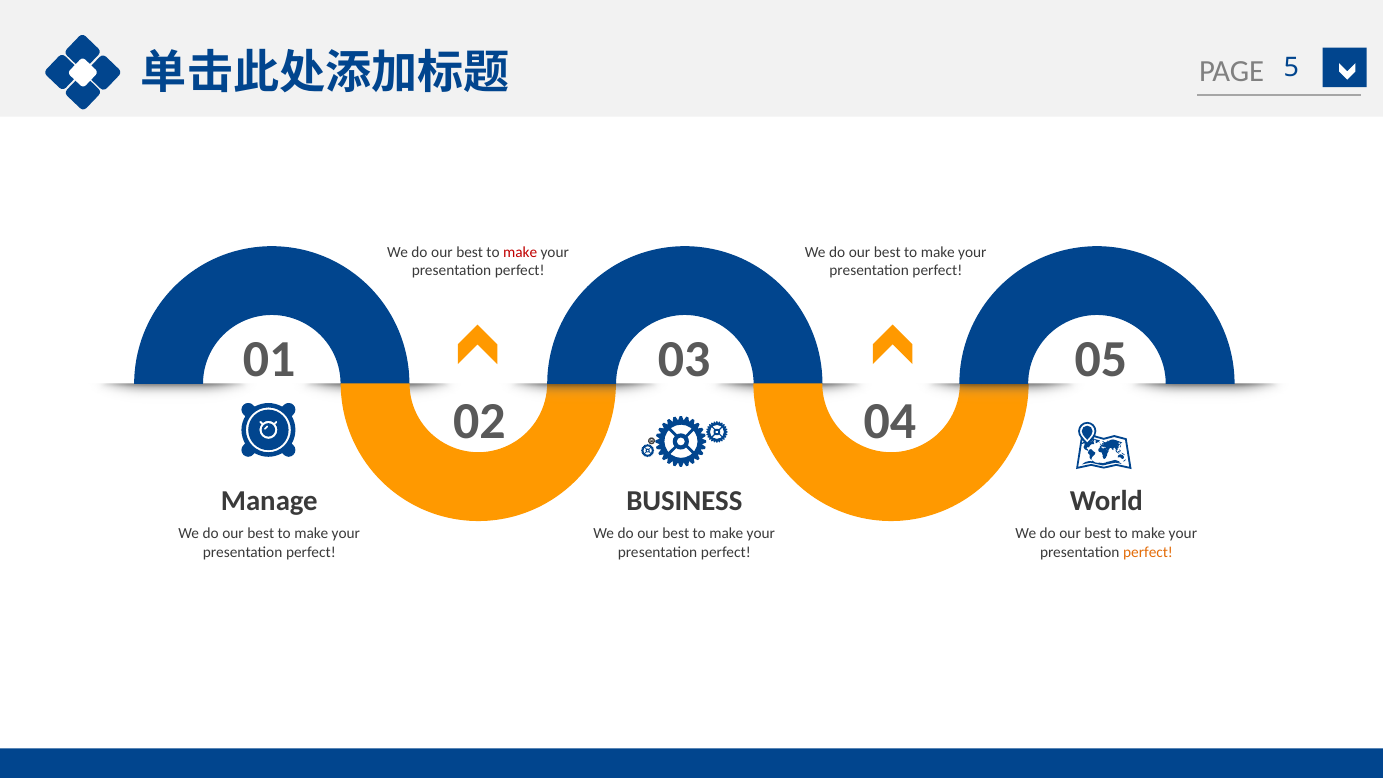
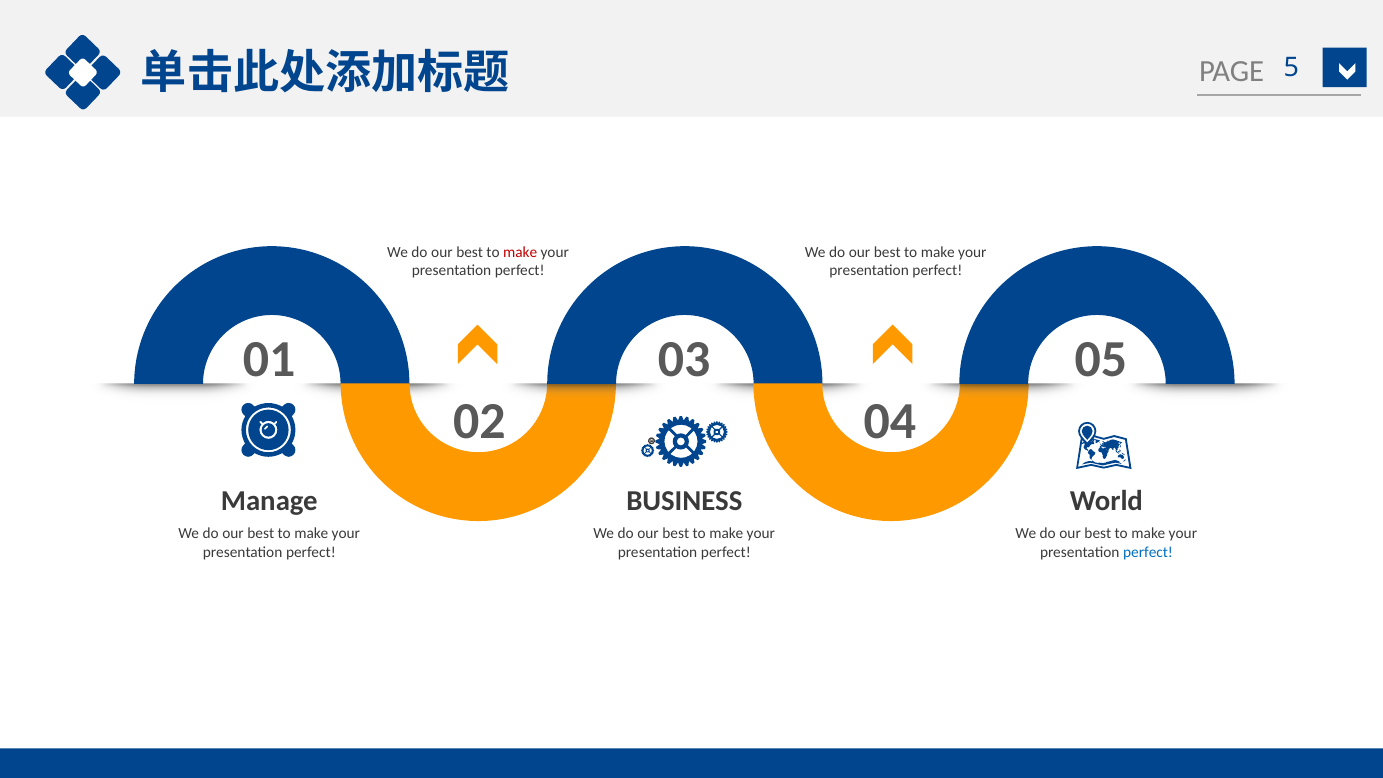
perfect at (1148, 552) colour: orange -> blue
